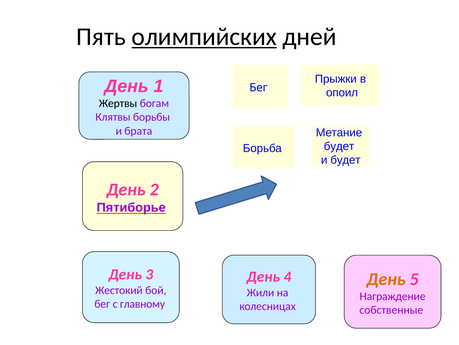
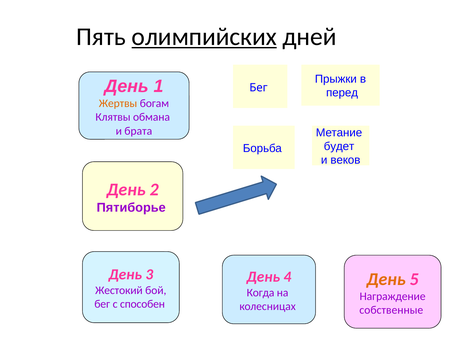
опоил: опоил -> перед
Жертвы colour: black -> orange
борьбы: борьбы -> обмана
и будет: будет -> веков
Пятиборье underline: present -> none
Жили: Жили -> Когда
главному: главному -> способен
